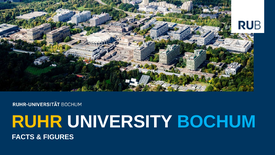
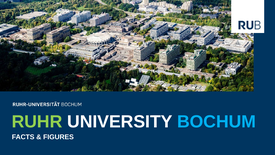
RUHR colour: yellow -> light green
